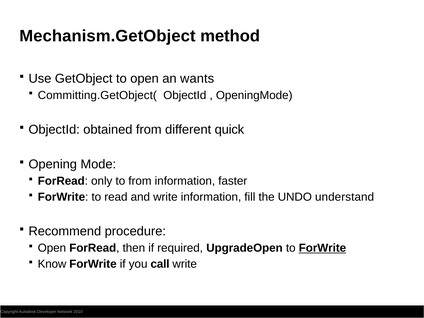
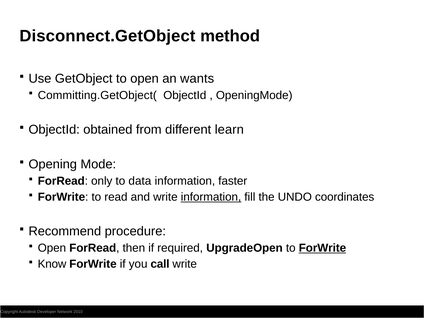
Mechanism.GetObject: Mechanism.GetObject -> Disconnect.GetObject
quick: quick -> learn
to from: from -> data
information at (211, 197) underline: none -> present
understand: understand -> coordinates
